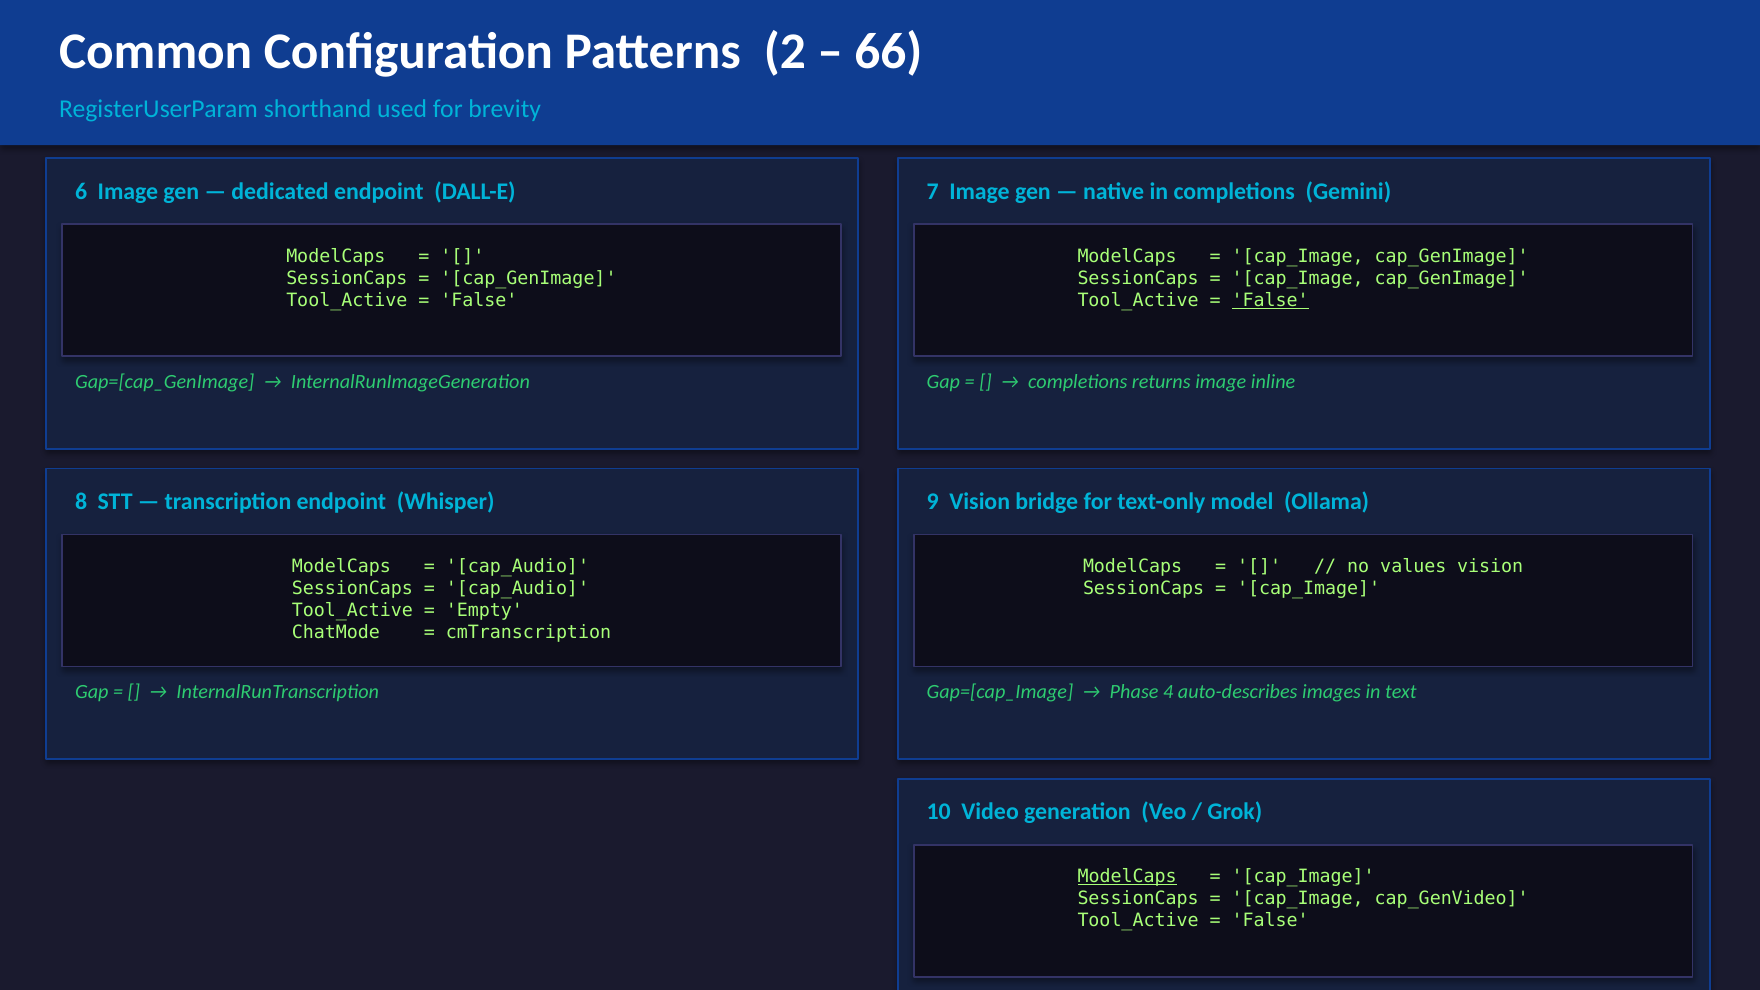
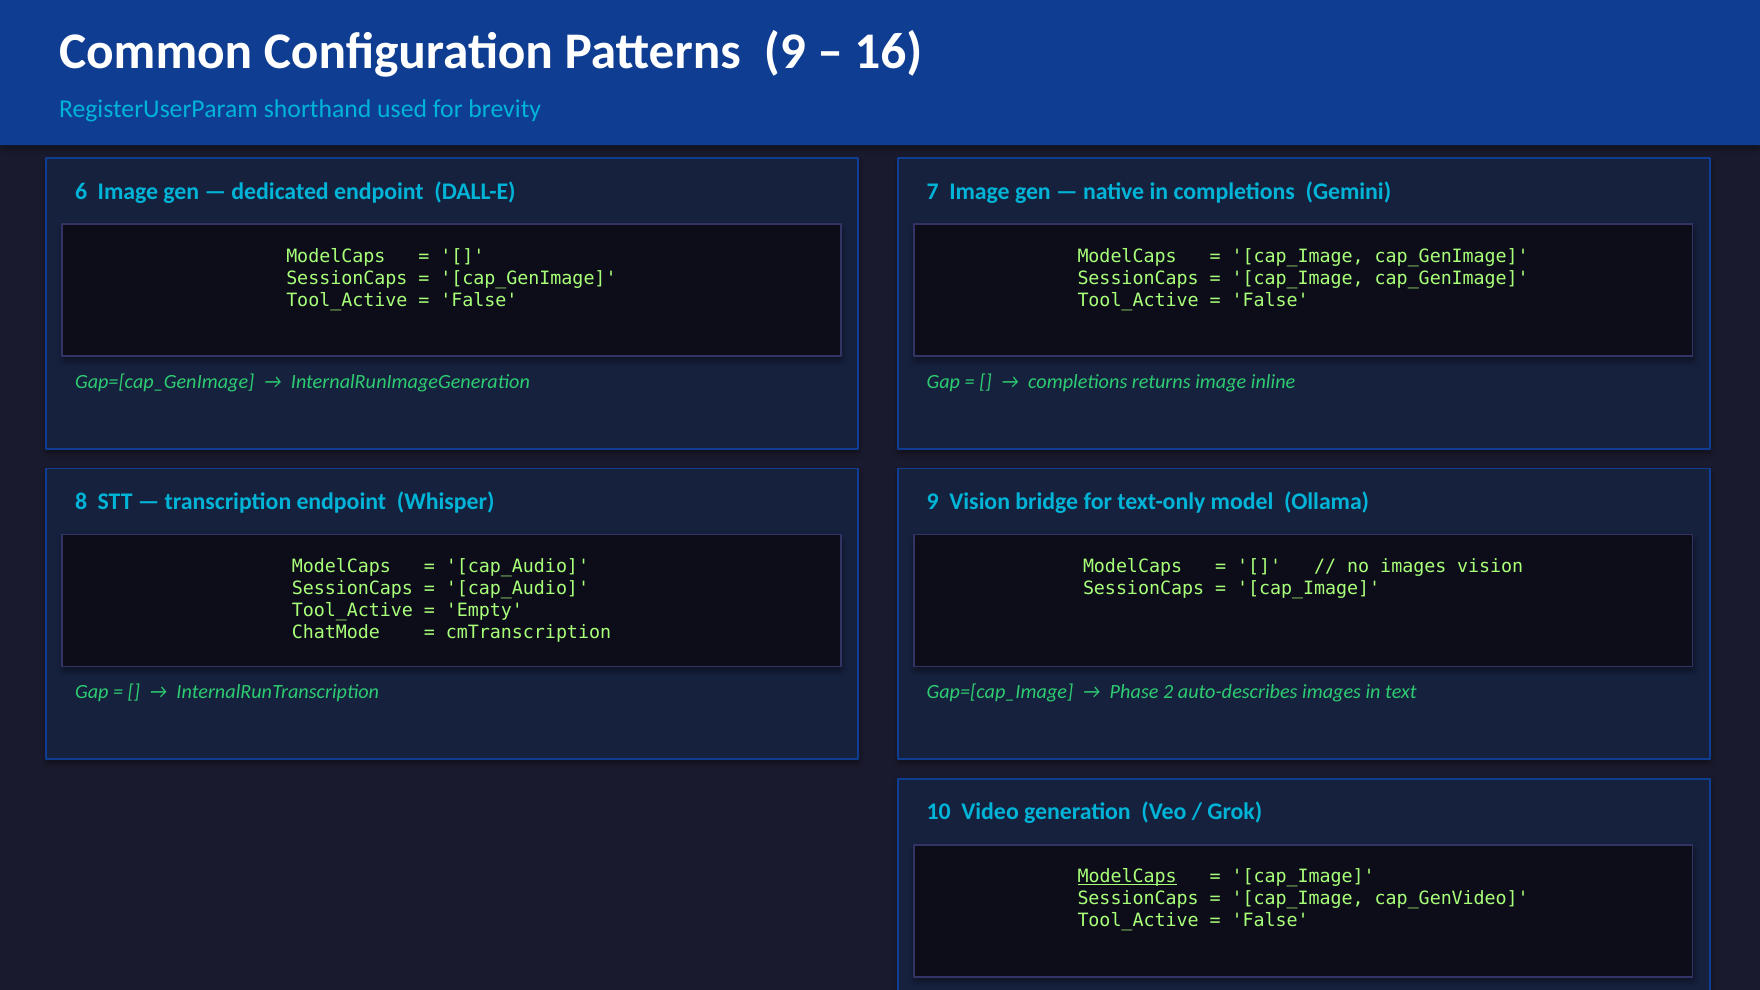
Patterns 2: 2 -> 9
66: 66 -> 16
False at (1270, 300) underline: present -> none
no values: values -> images
4: 4 -> 2
